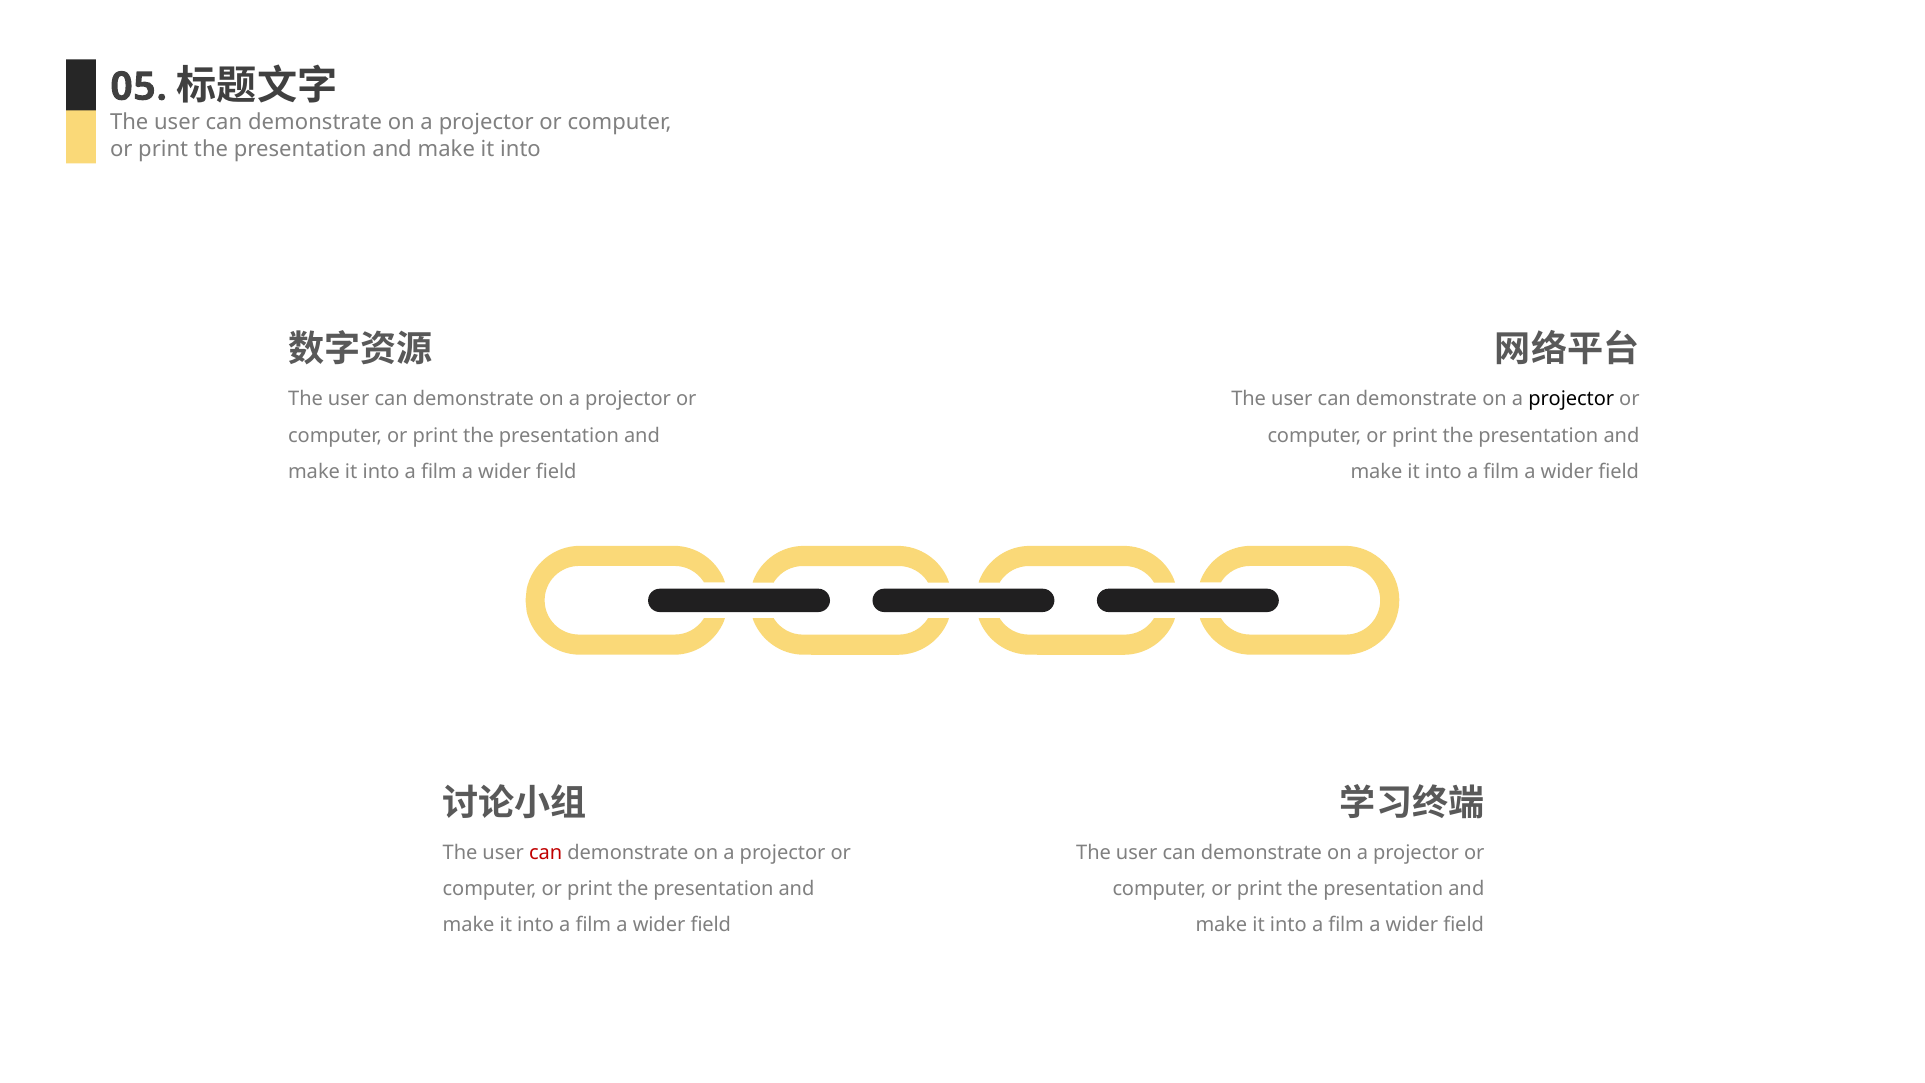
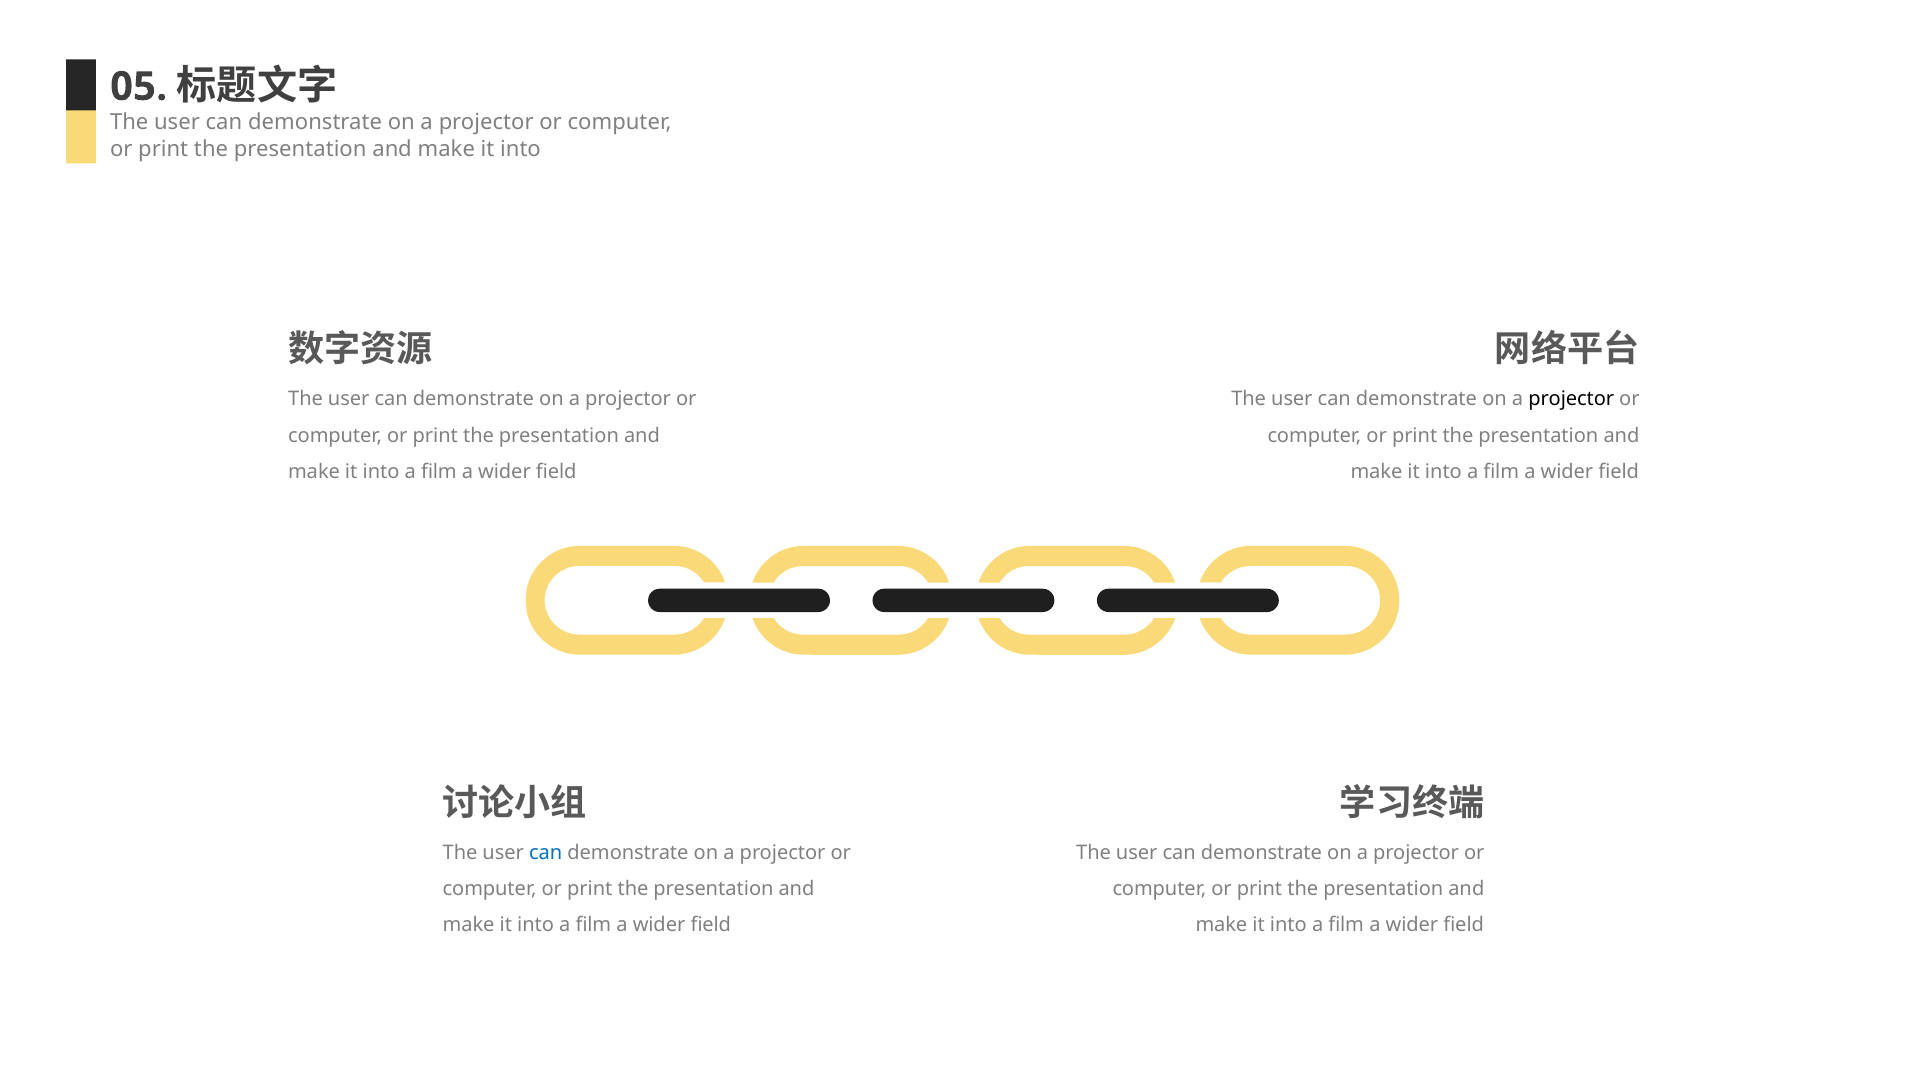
can at (546, 853) colour: red -> blue
